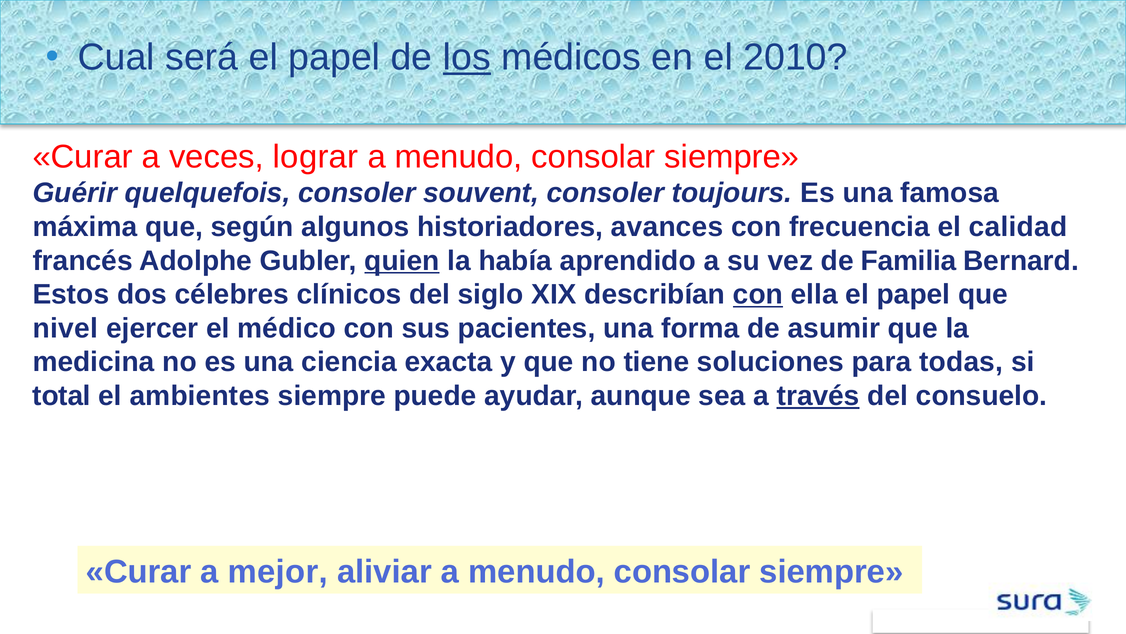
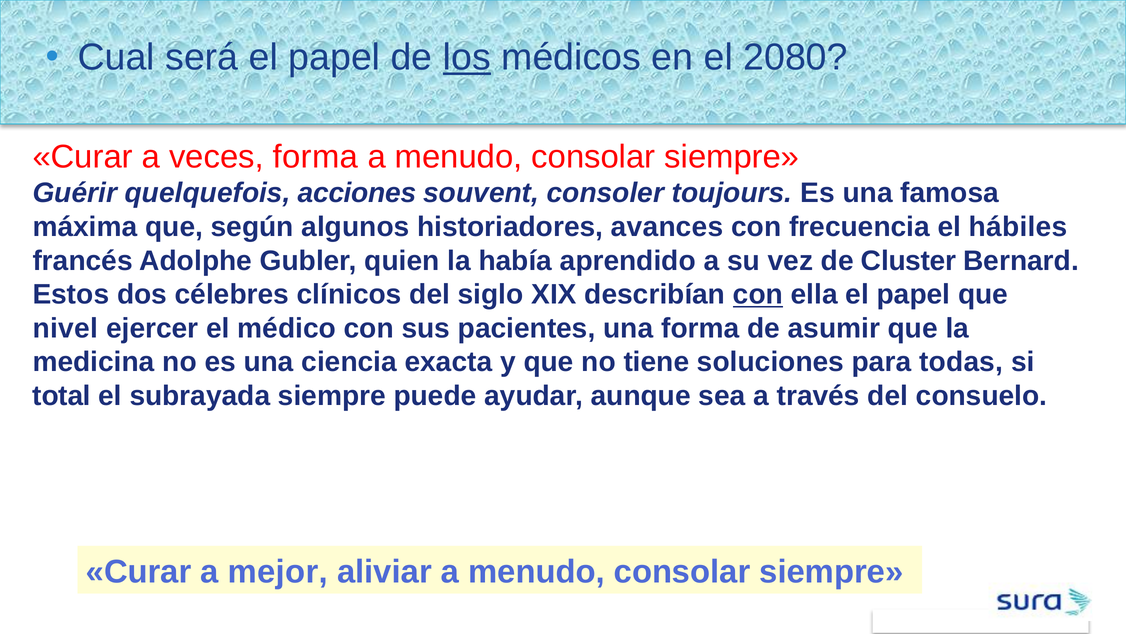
2010: 2010 -> 2080
veces lograr: lograr -> forma
quelquefois consoler: consoler -> acciones
calidad: calidad -> hábiles
quien underline: present -> none
Familia: Familia -> Cluster
ambientes: ambientes -> subrayada
través underline: present -> none
